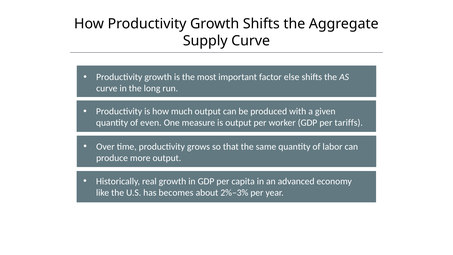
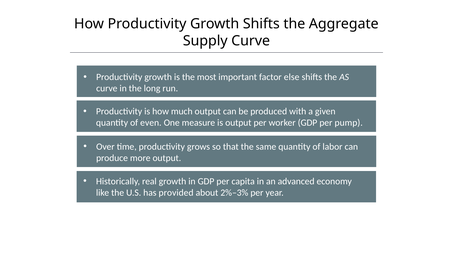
tariffs: tariffs -> pump
becomes: becomes -> provided
